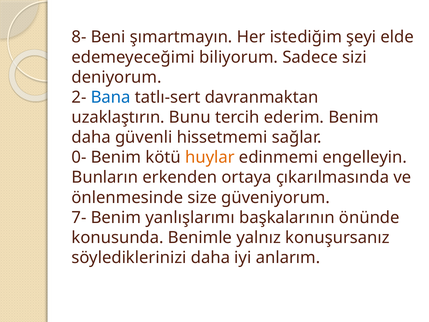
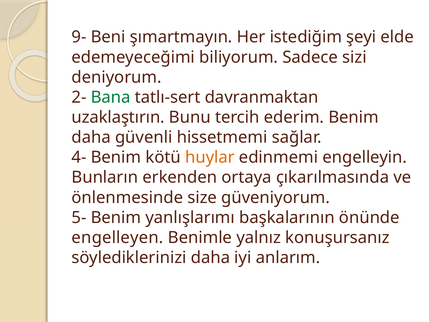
8-: 8- -> 9-
Bana colour: blue -> green
0-: 0- -> 4-
7-: 7- -> 5-
konusunda: konusunda -> engelleyen
